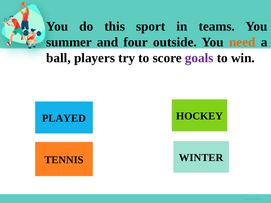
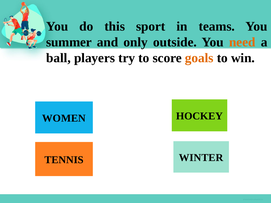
four: four -> only
goals colour: purple -> orange
PLAYED: PLAYED -> WOMEN
